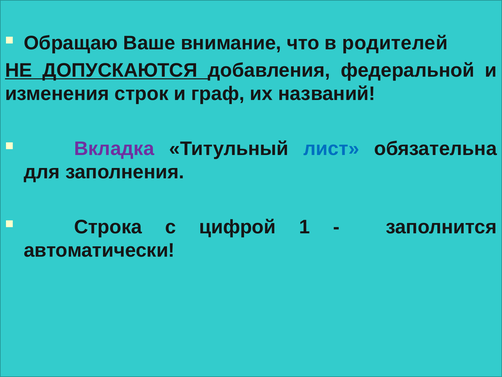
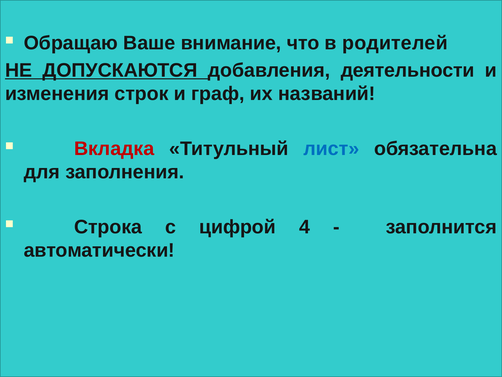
федеральной: федеральной -> деятельности
Вкладка colour: purple -> red
1: 1 -> 4
